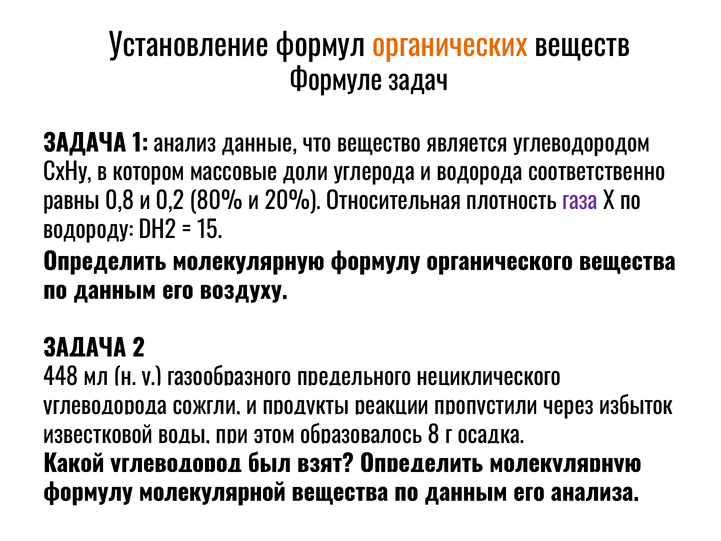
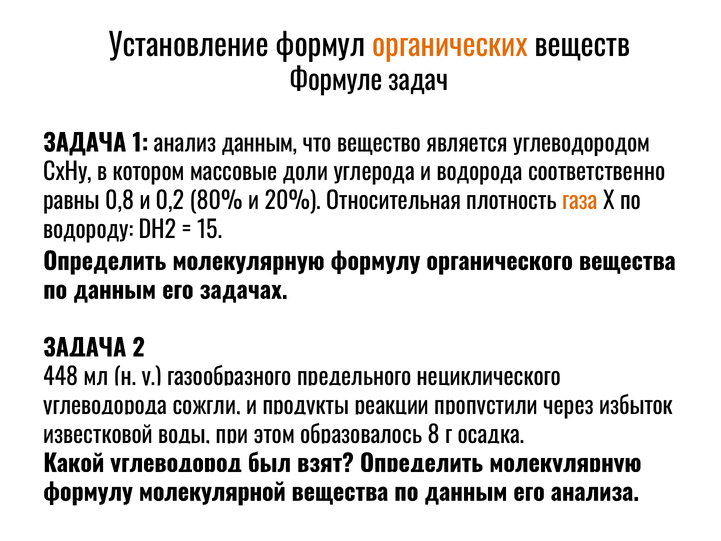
анализ данные: данные -> данным
газа colour: purple -> orange
воздуху: воздуху -> задачах
